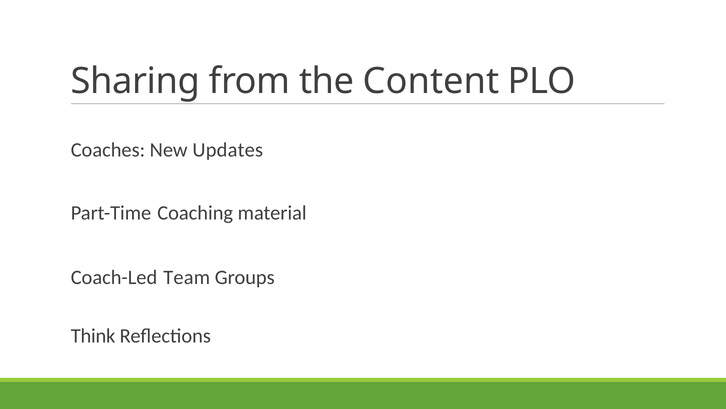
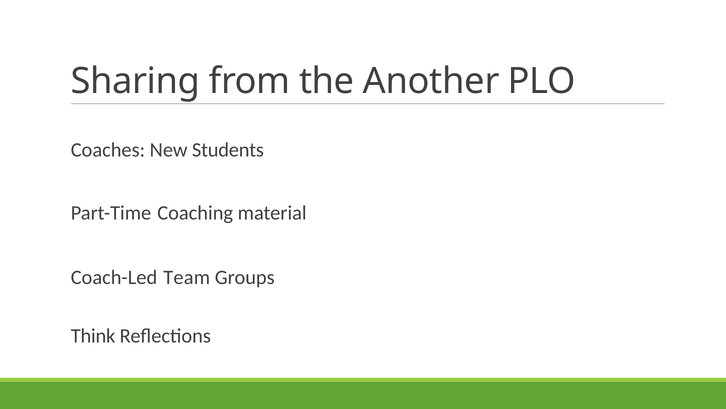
Content: Content -> Another
Updates: Updates -> Students
